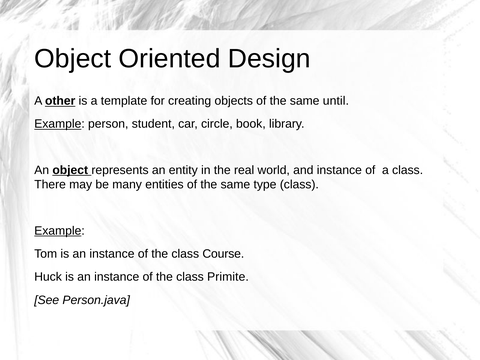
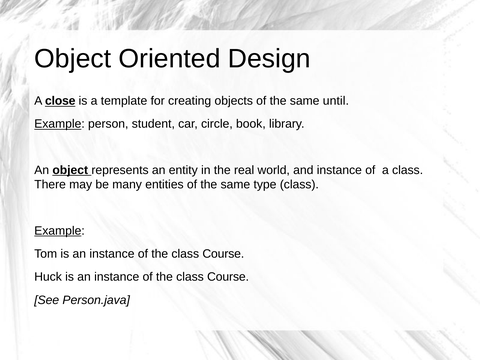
other: other -> close
Primite at (228, 277): Primite -> Course
